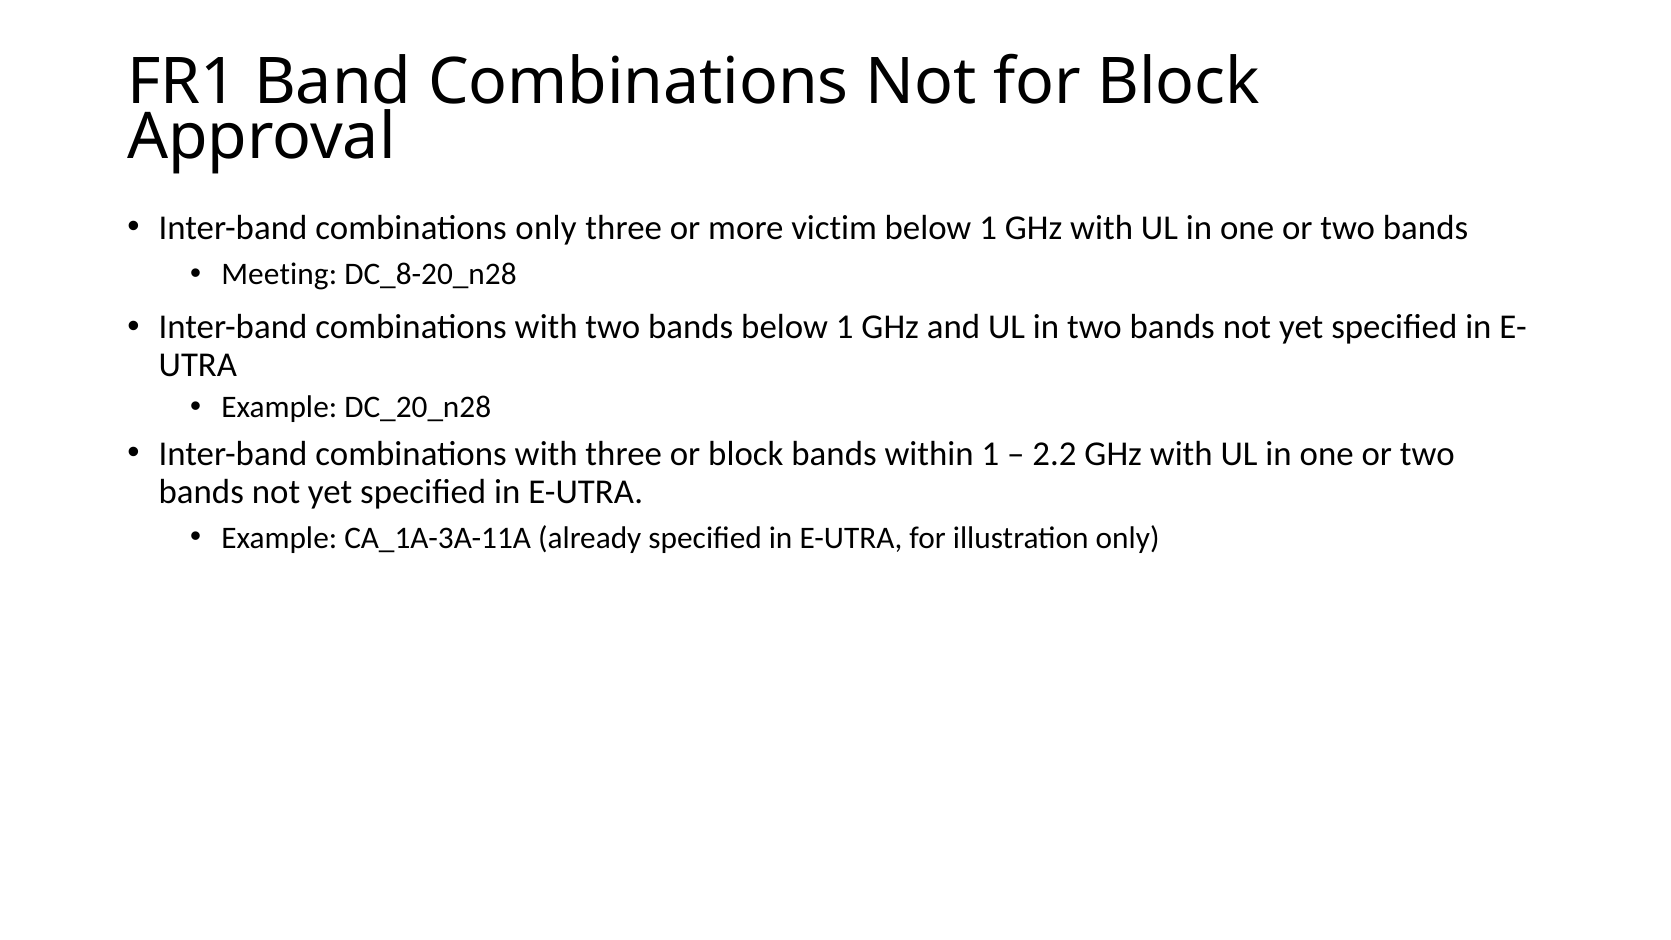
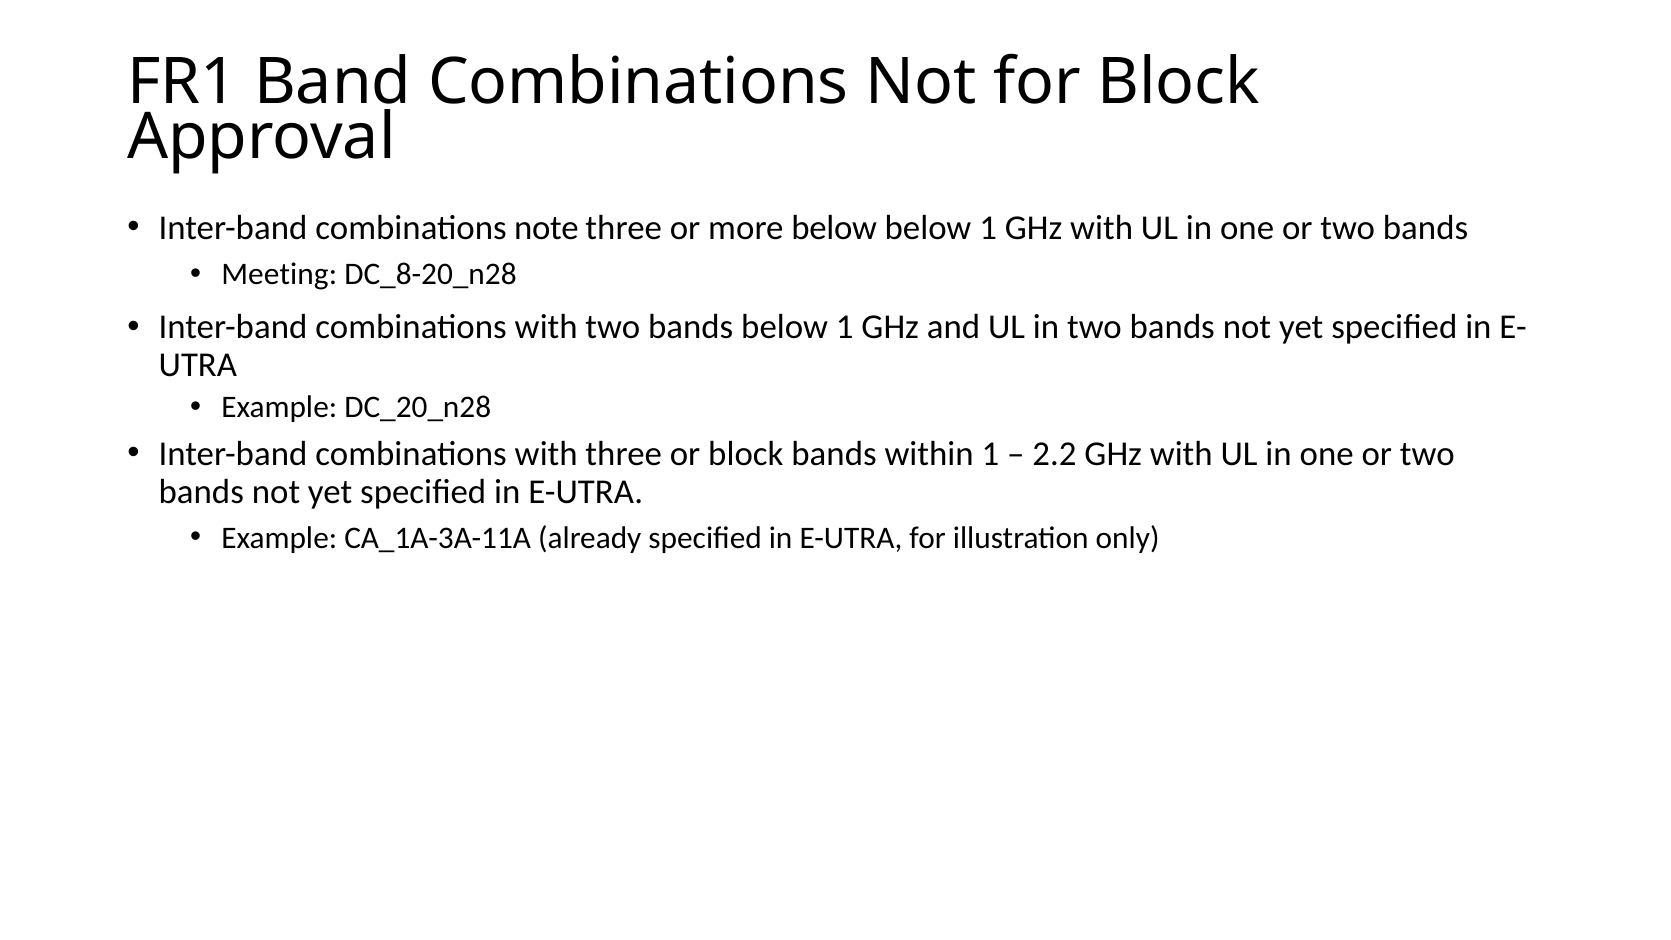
combinations only: only -> note
more victim: victim -> below
